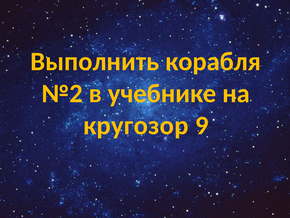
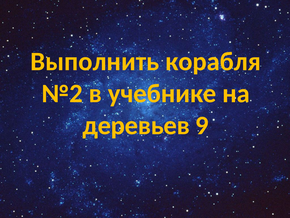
кругозор: кругозор -> деревьев
